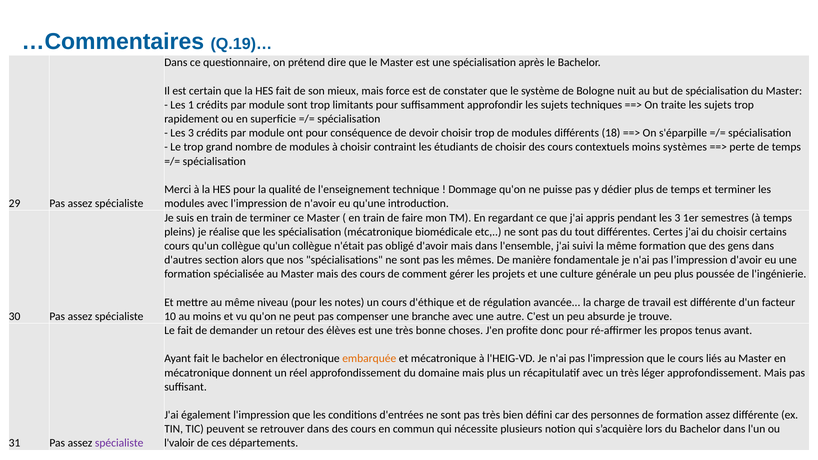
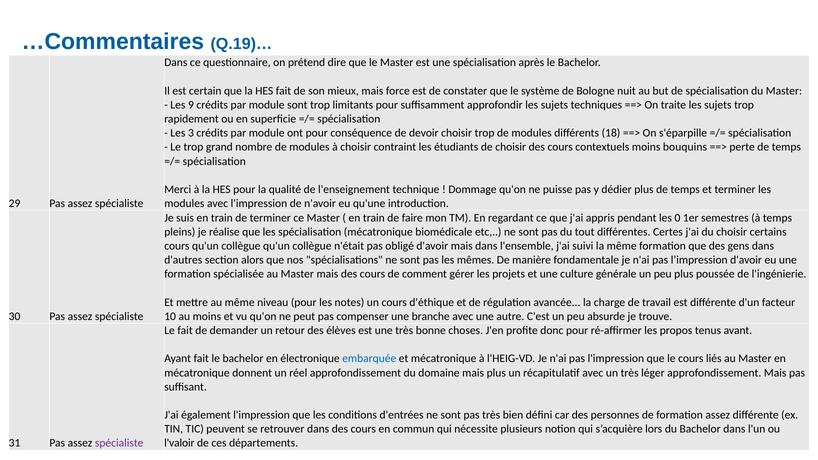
1: 1 -> 9
systèmes: systèmes -> bouquins
pendant les 3: 3 -> 0
embarquée colour: orange -> blue
